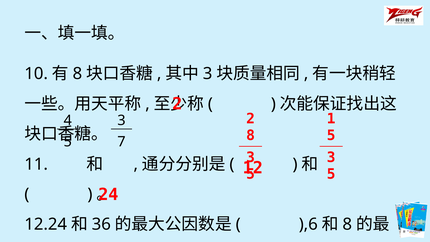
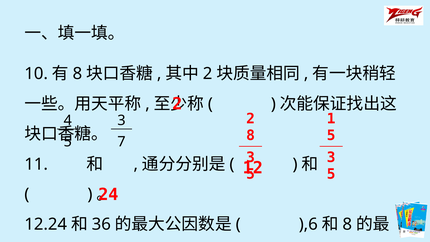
3 at (208, 74): 3 -> 2
